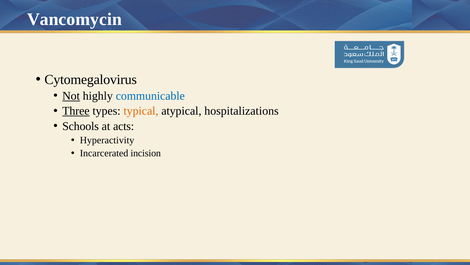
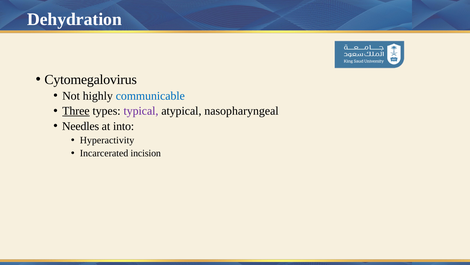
Vancomycin: Vancomycin -> Dehydration
Not underline: present -> none
typical colour: orange -> purple
hospitalizations: hospitalizations -> nasopharyngeal
Schools: Schools -> Needles
acts: acts -> into
